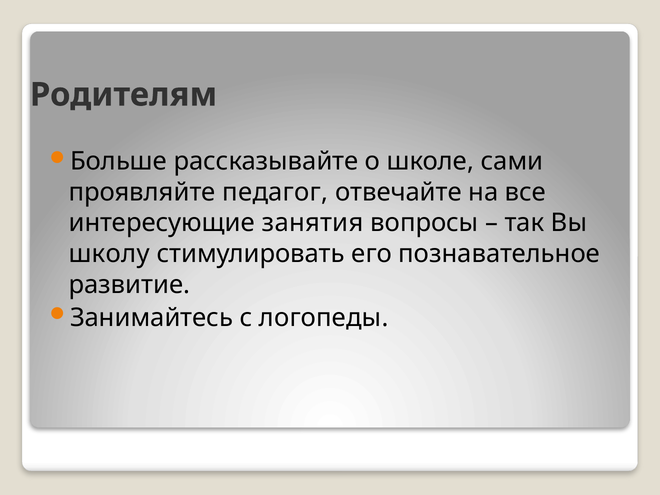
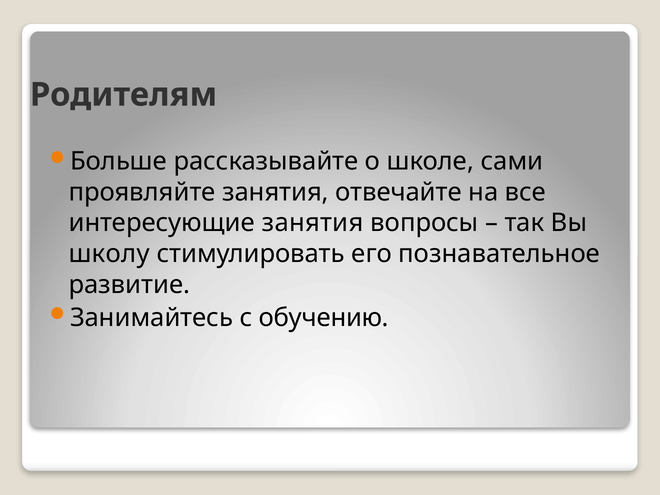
проявляйте педагог: педагог -> занятия
логопеды: логопеды -> обучению
